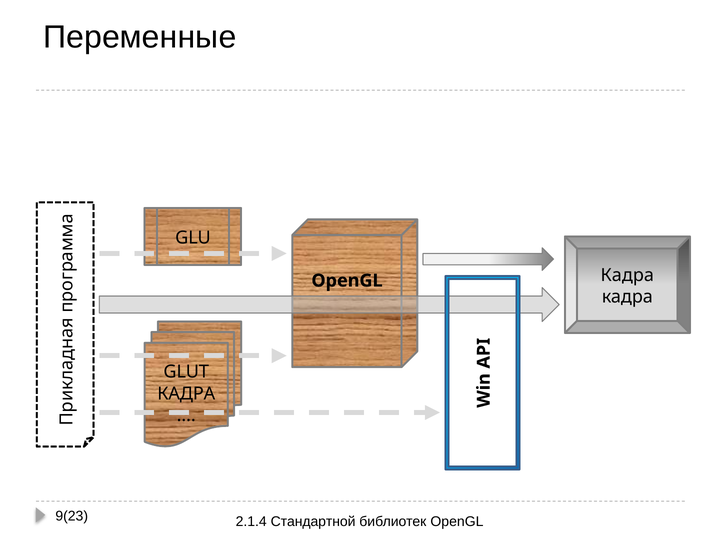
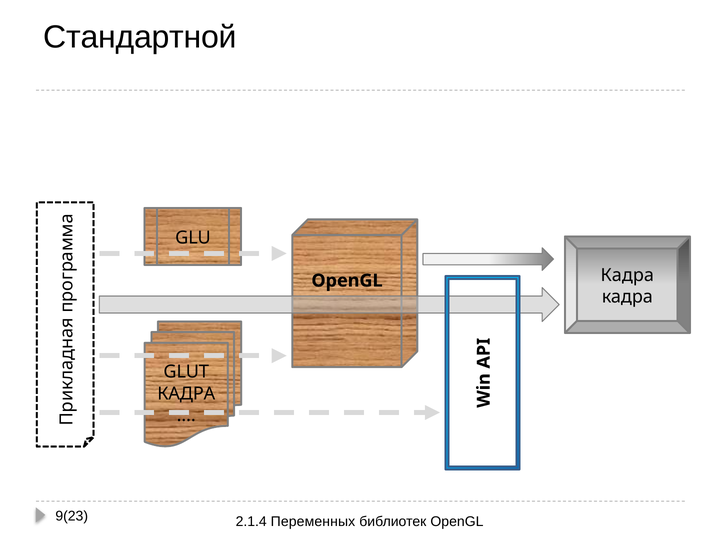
Переменные: Переменные -> Стандартной
Стандартной: Стандартной -> Переменных
